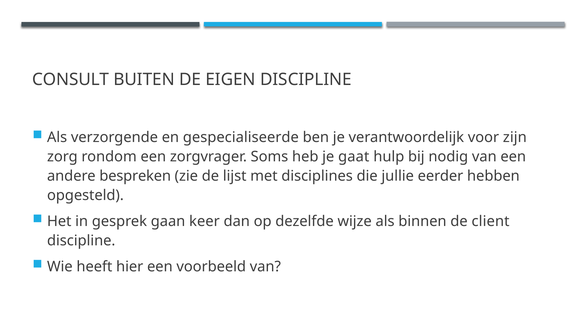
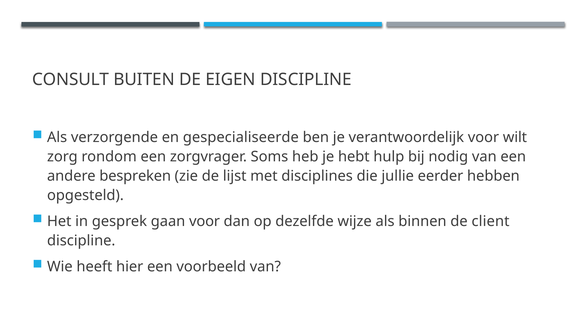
zijn: zijn -> wilt
gaat: gaat -> hebt
gaan keer: keer -> voor
